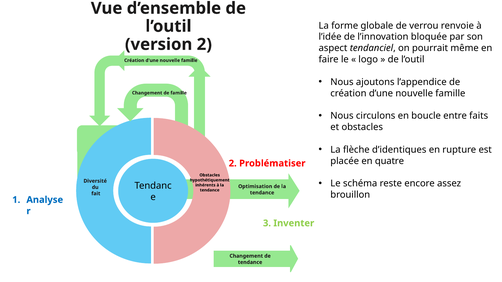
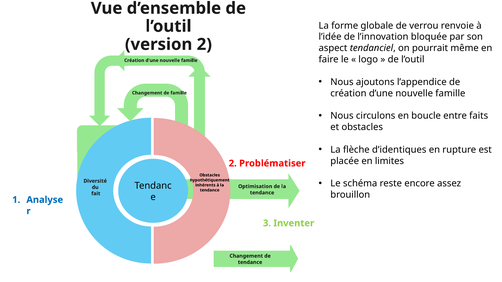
quatre: quatre -> limites
